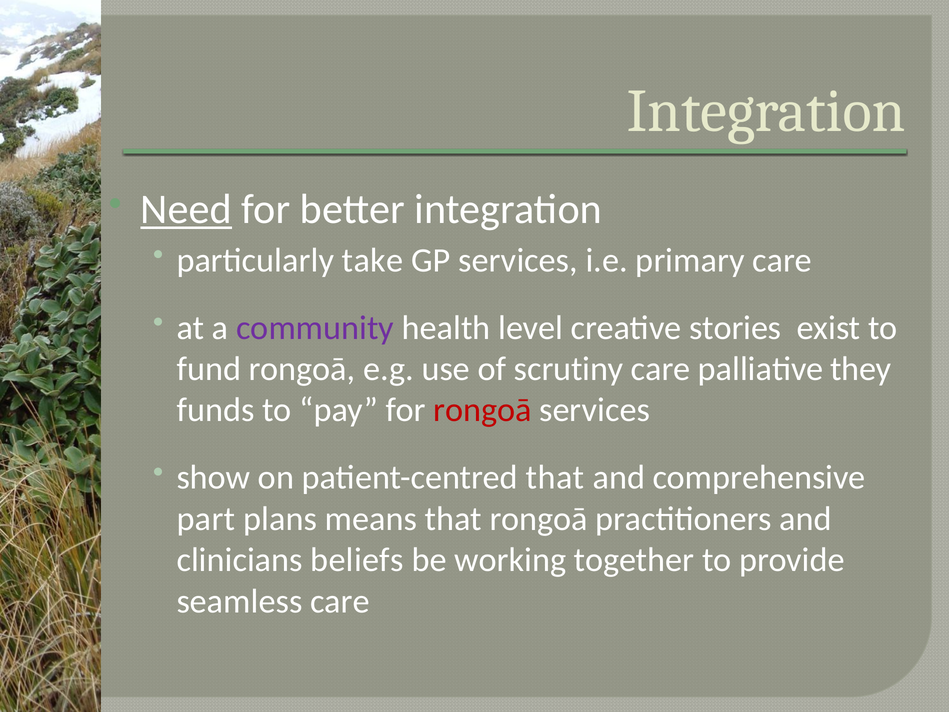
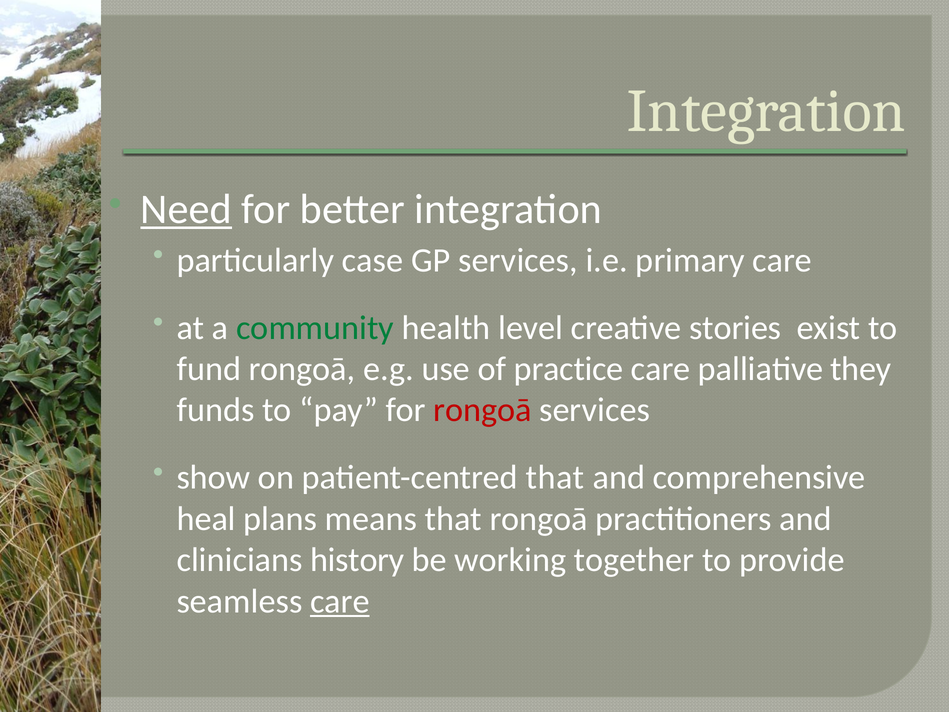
take: take -> case
community colour: purple -> green
scrutiny: scrutiny -> practice
part: part -> heal
beliefs: beliefs -> history
care at (340, 601) underline: none -> present
